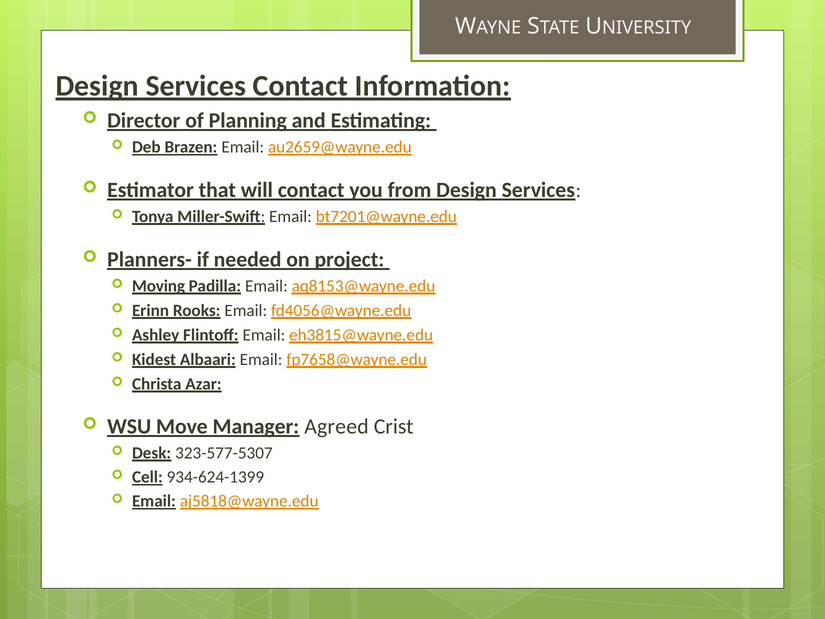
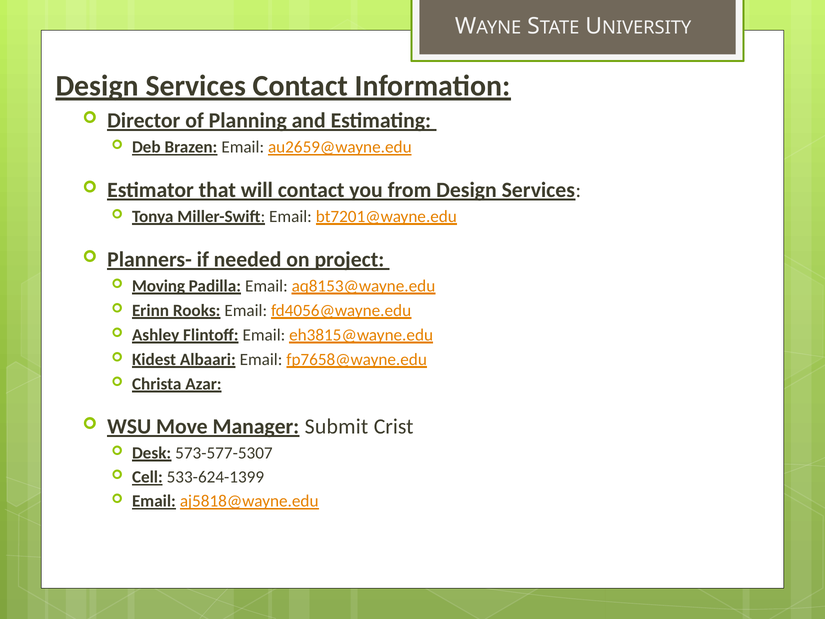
Agreed: Agreed -> Submit
323-577-5307: 323-577-5307 -> 573-577-5307
934-624-1399: 934-624-1399 -> 533-624-1399
